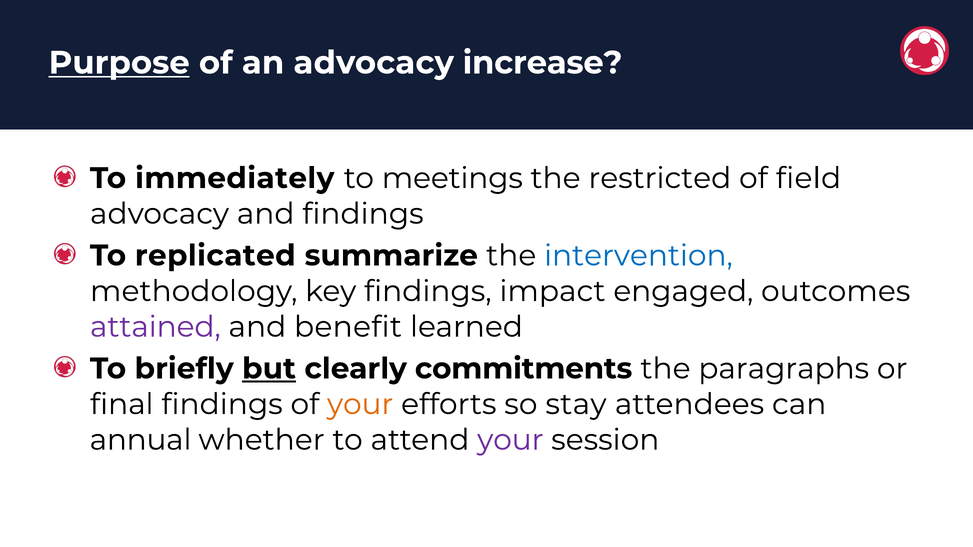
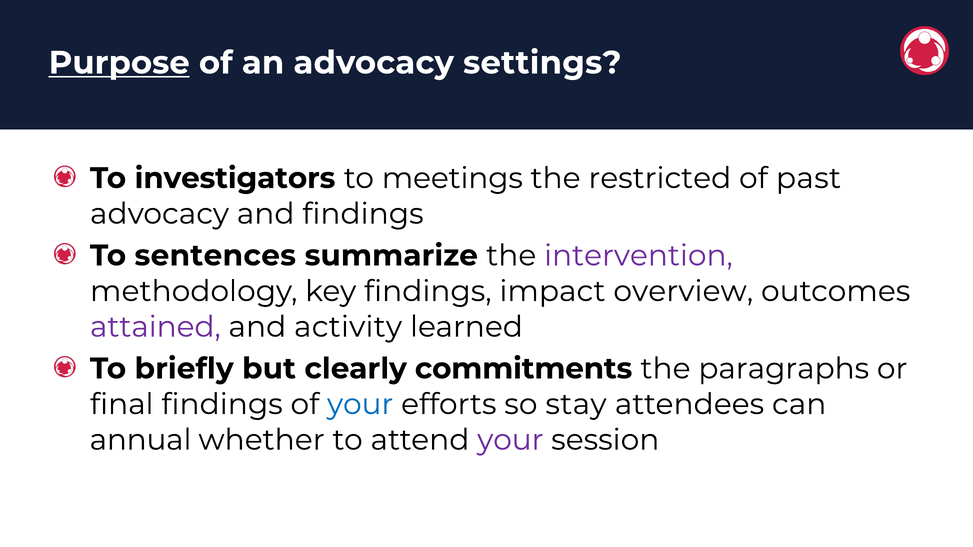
increase: increase -> settings
immediately: immediately -> investigators
field: field -> past
replicated: replicated -> sentences
intervention colour: blue -> purple
engaged: engaged -> overview
benefit: benefit -> activity
but underline: present -> none
your at (360, 404) colour: orange -> blue
